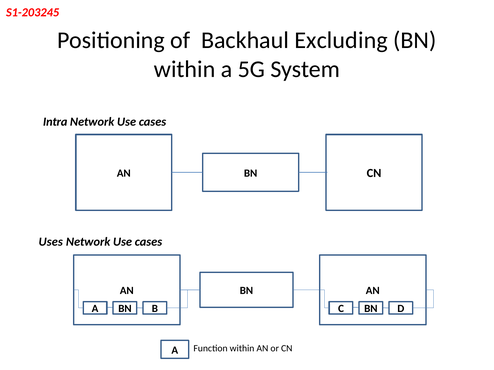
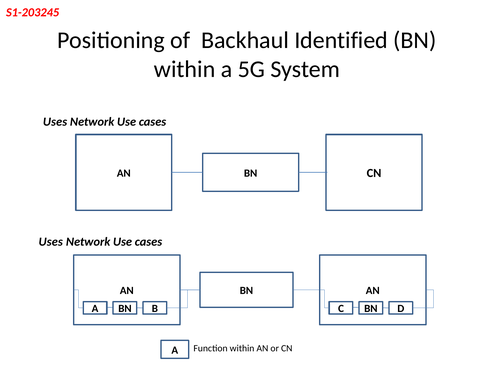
Excluding: Excluding -> Identified
Intra at (55, 122): Intra -> Uses
